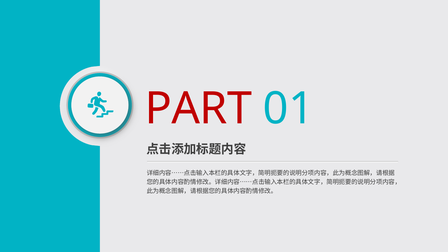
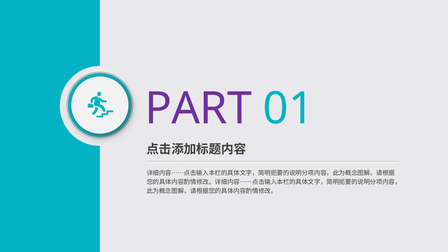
PART colour: red -> purple
